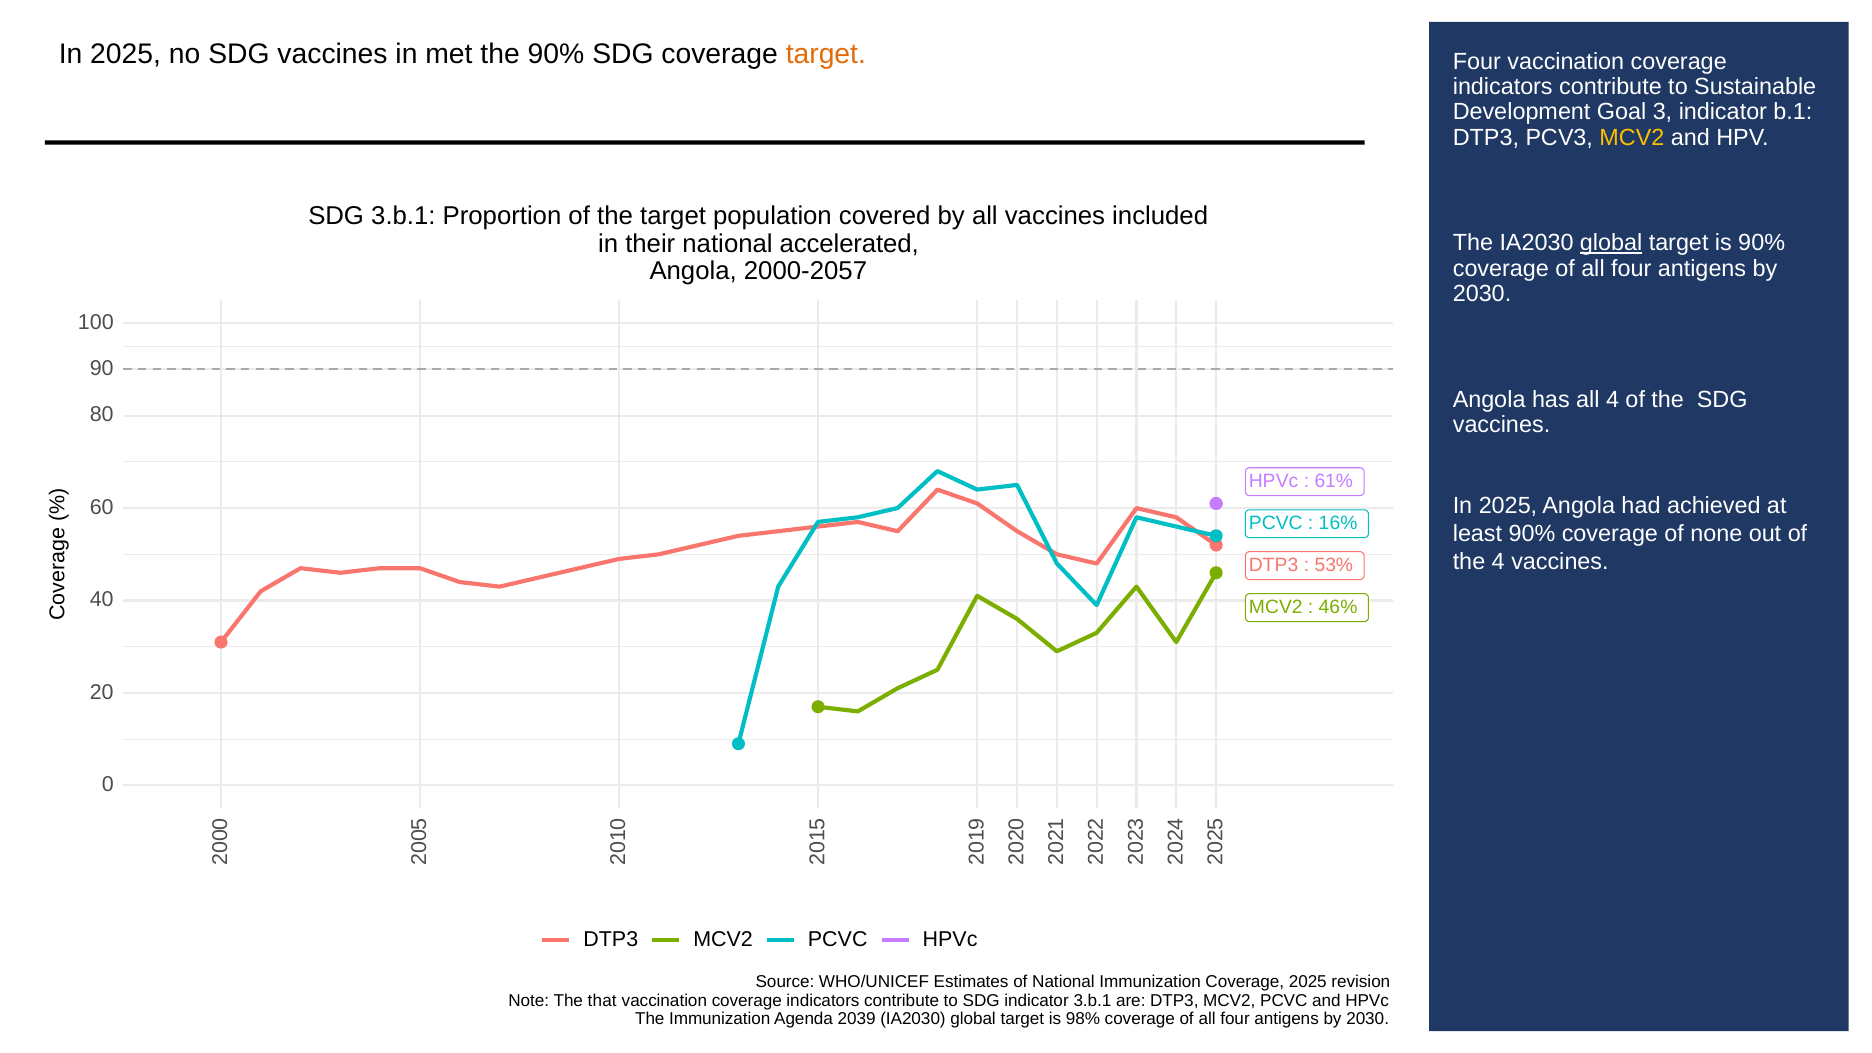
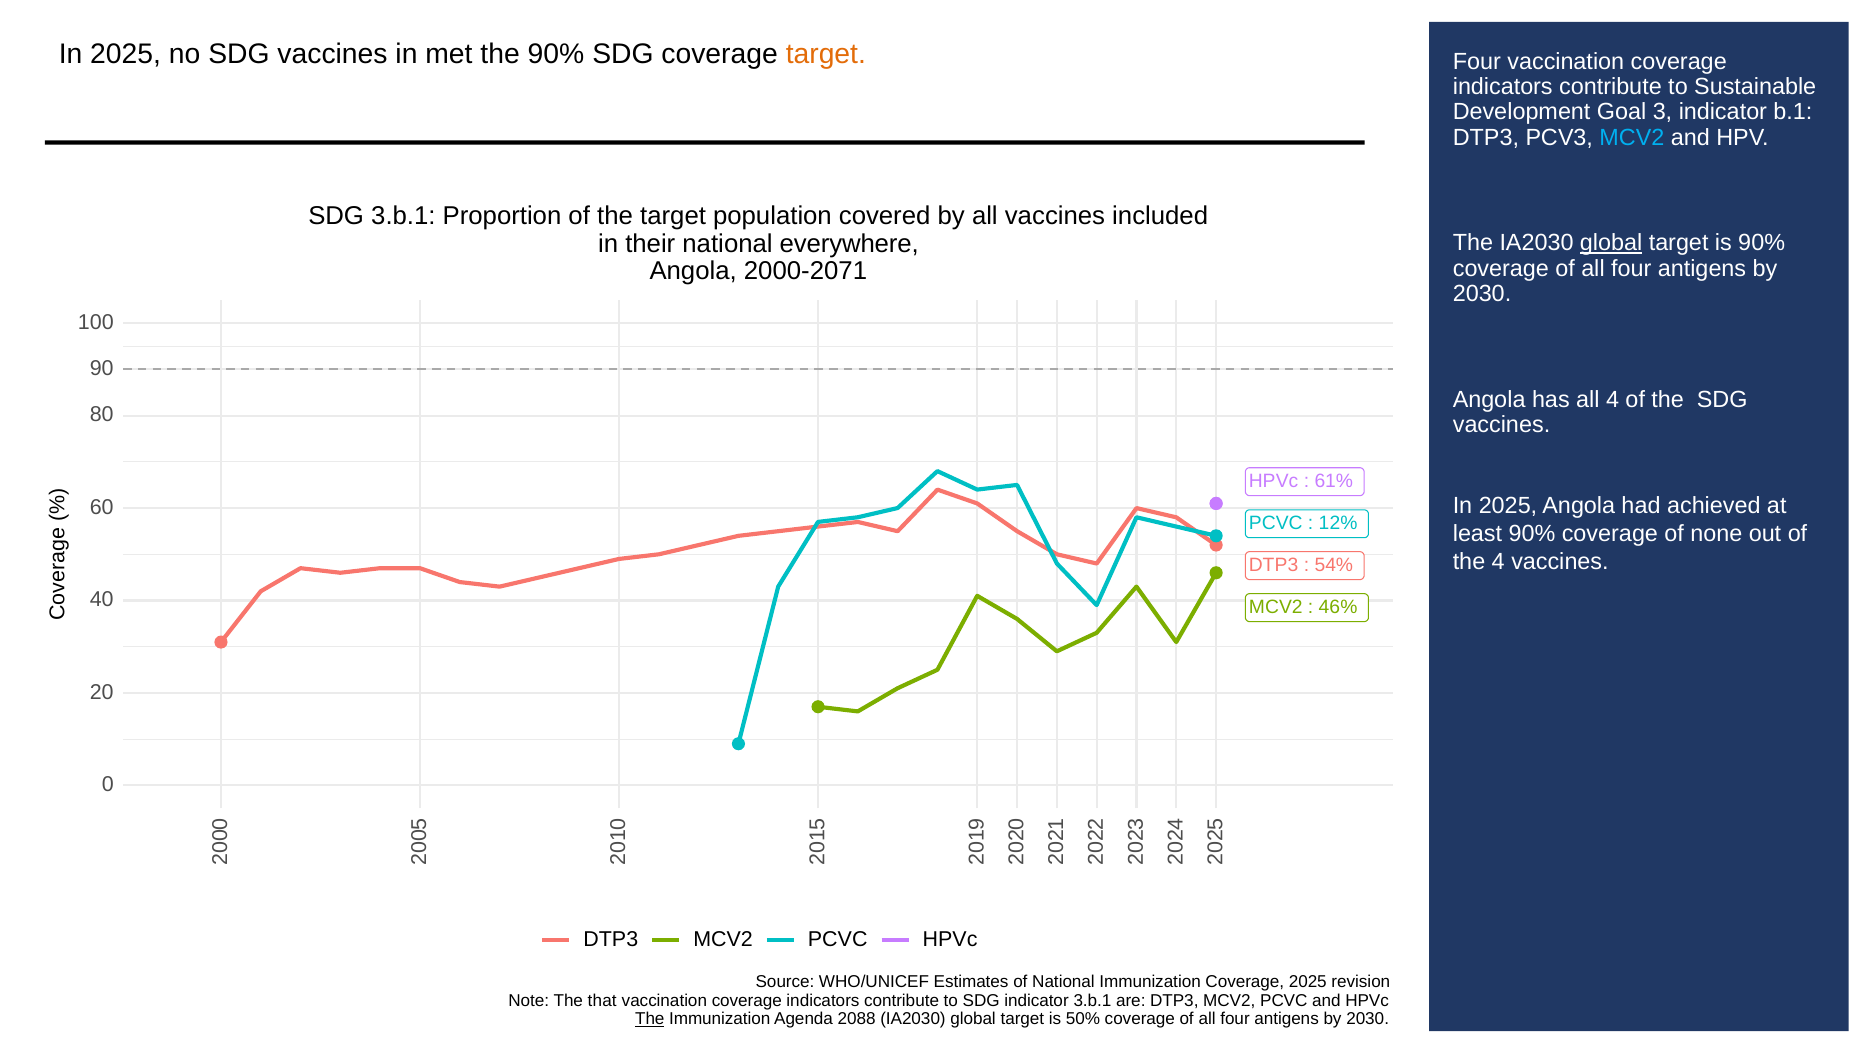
MCV2 at (1632, 137) colour: yellow -> light blue
accelerated: accelerated -> everywhere
2000-2057: 2000-2057 -> 2000-2071
16%: 16% -> 12%
53%: 53% -> 54%
The at (650, 1019) underline: none -> present
2039: 2039 -> 2088
98%: 98% -> 50%
